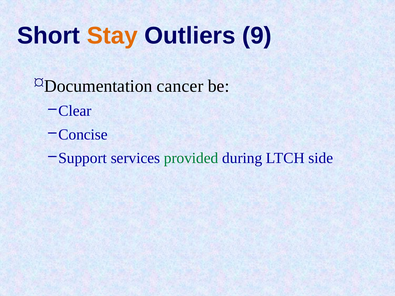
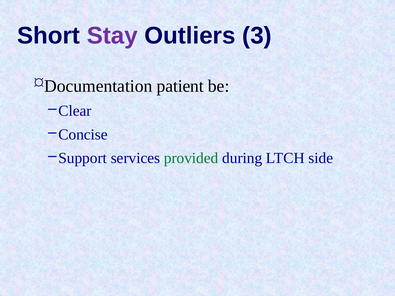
Stay colour: orange -> purple
9: 9 -> 3
cancer: cancer -> patient
